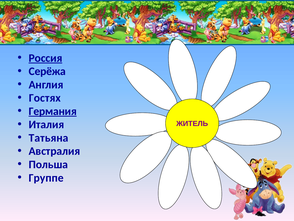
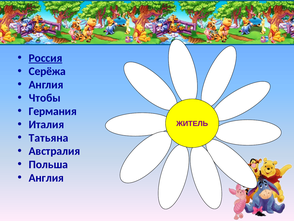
Гостях: Гостях -> Чтобы
Германия underline: present -> none
Группе at (46, 177): Группе -> Англия
